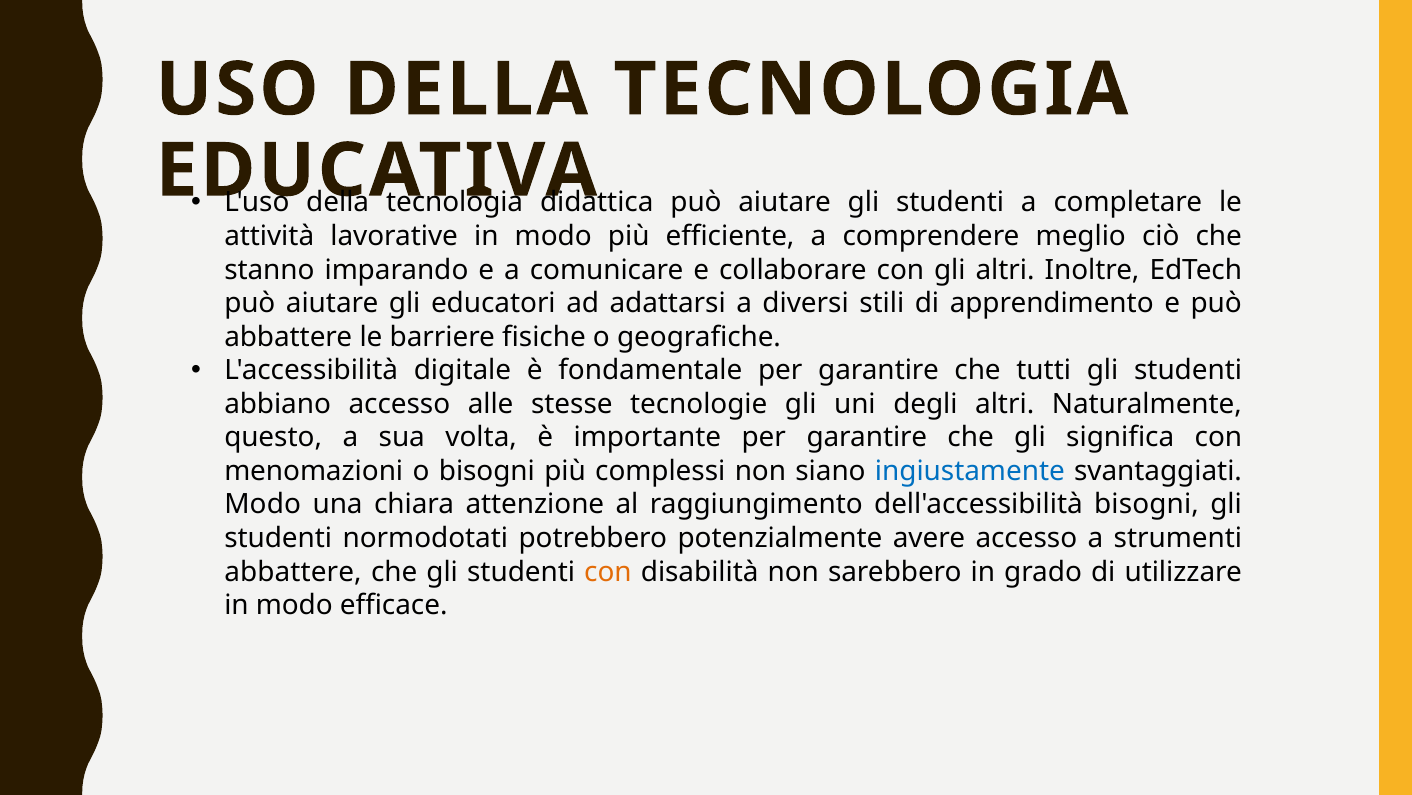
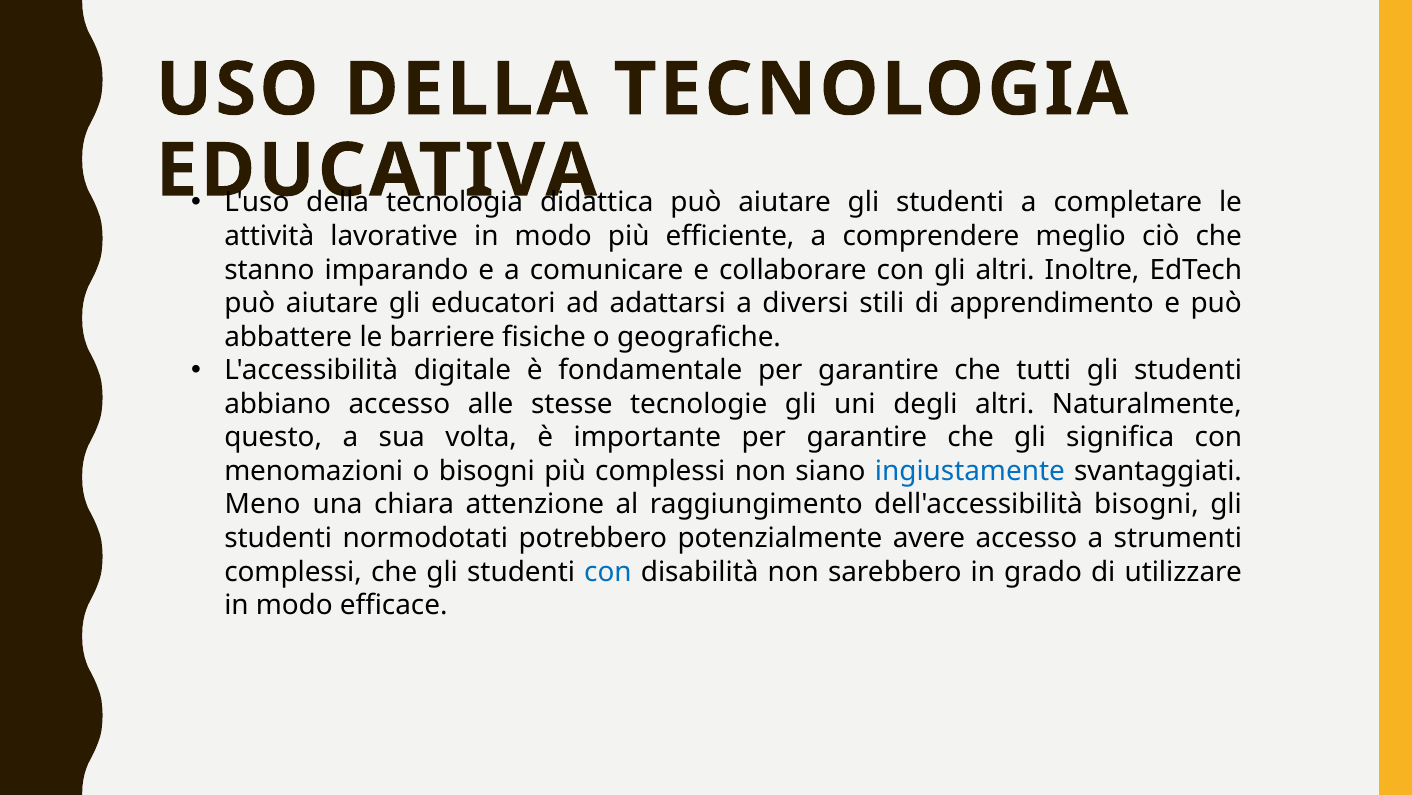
Modo at (263, 504): Modo -> Meno
abbattere at (293, 571): abbattere -> complessi
con at (608, 571) colour: orange -> blue
